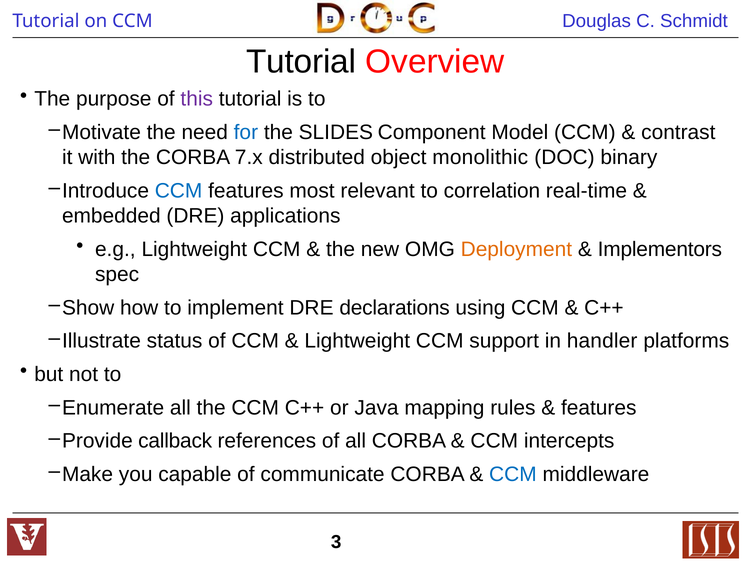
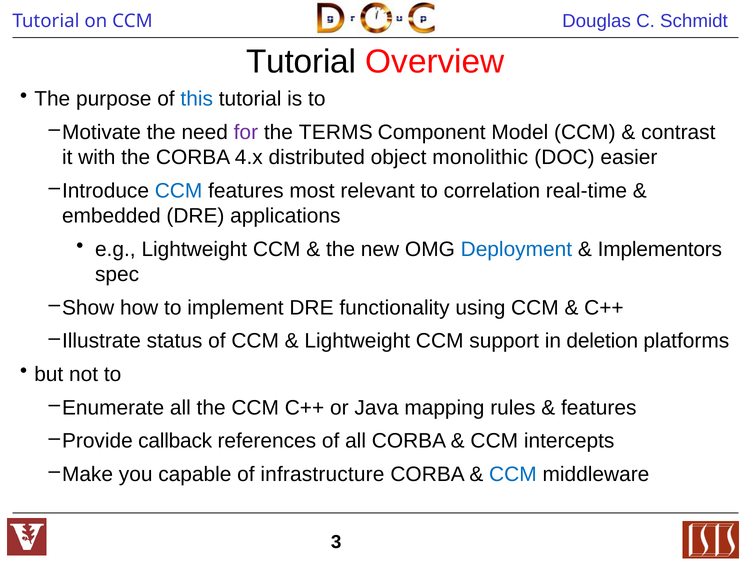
this colour: purple -> blue
for colour: blue -> purple
SLIDES: SLIDES -> TERMS
7.x: 7.x -> 4.x
binary: binary -> easier
Deployment colour: orange -> blue
declarations: declarations -> functionality
handler: handler -> deletion
communicate: communicate -> infrastructure
